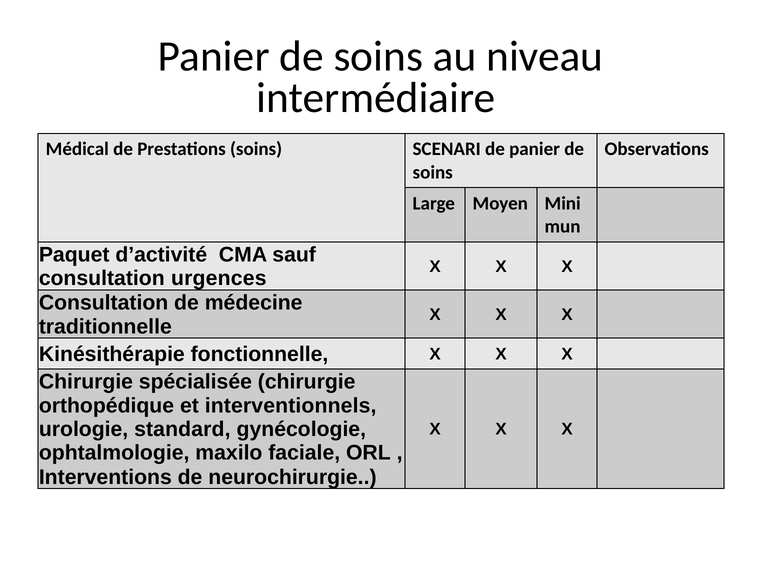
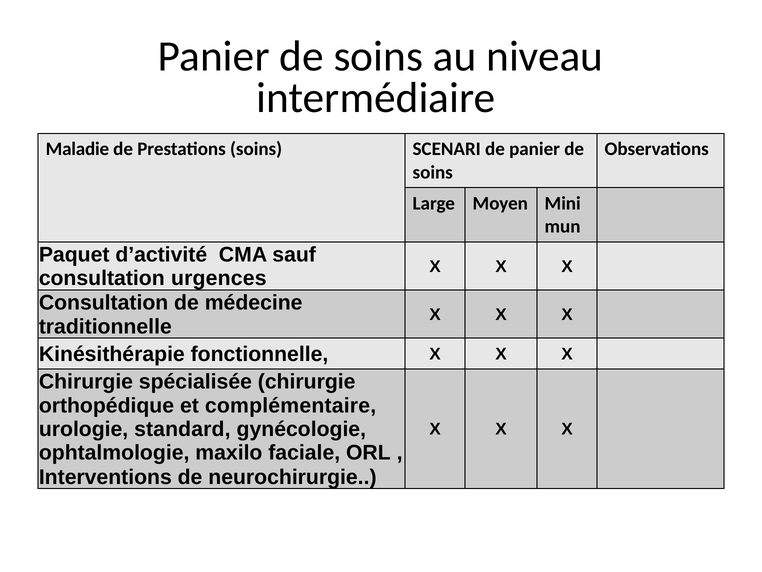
Médical: Médical -> Maladie
interventionnels: interventionnels -> complémentaire
